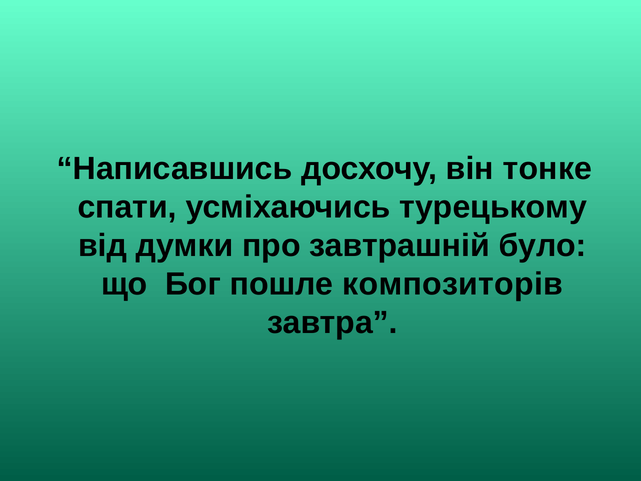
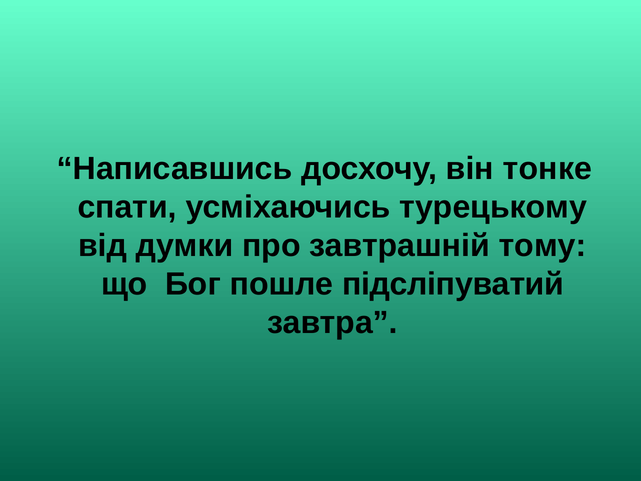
було: було -> тому
композиторів: композиторів -> підсліпуватий
